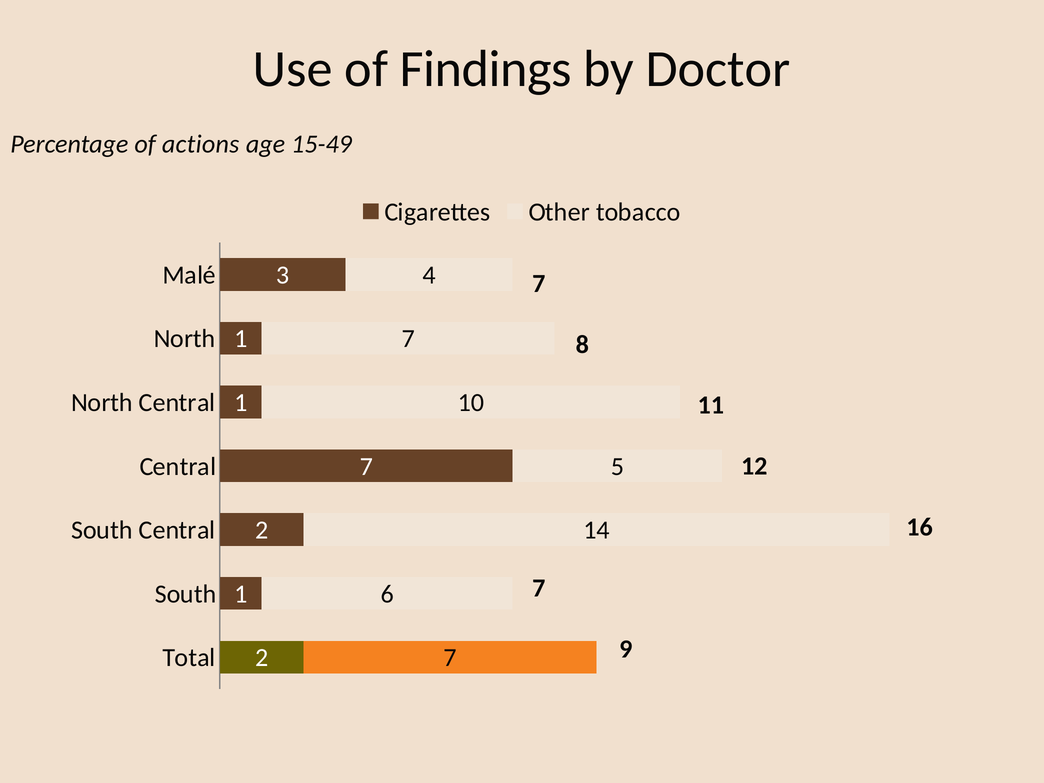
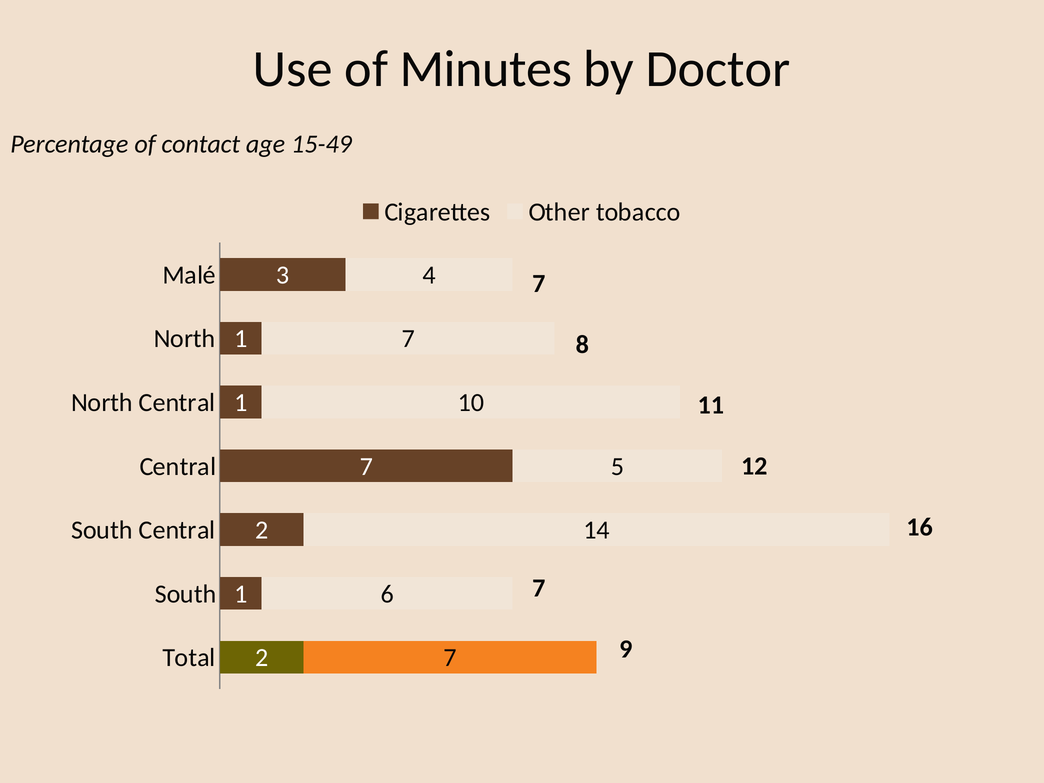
Findings: Findings -> Minutes
actions: actions -> contact
